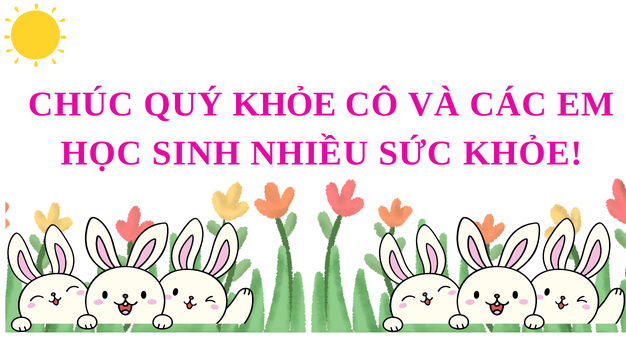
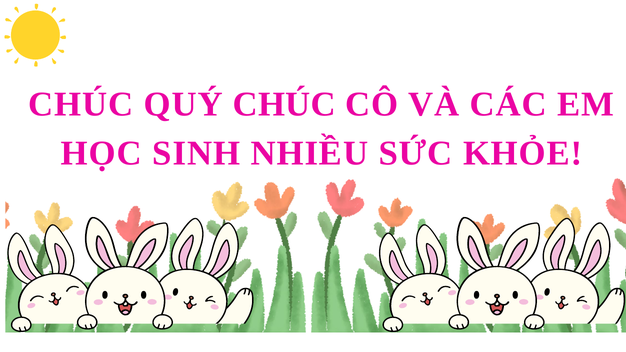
QUÝ KHỎE: KHỎE -> CHÚC
